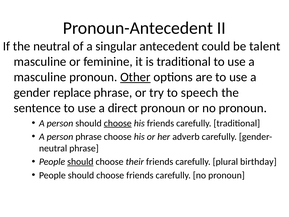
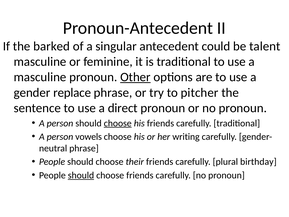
the neutral: neutral -> barked
speech: speech -> pitcher
person phrase: phrase -> vowels
adverb: adverb -> writing
should at (80, 162) underline: present -> none
should at (81, 175) underline: none -> present
